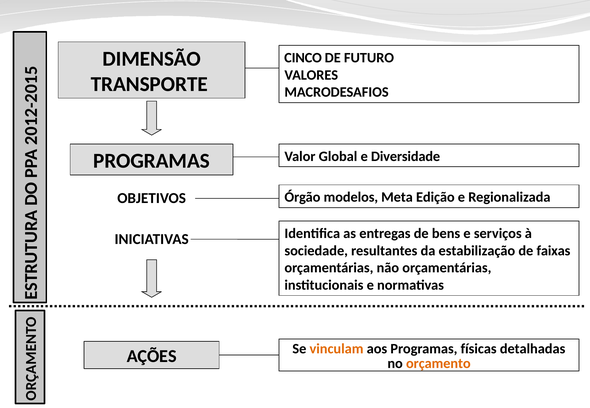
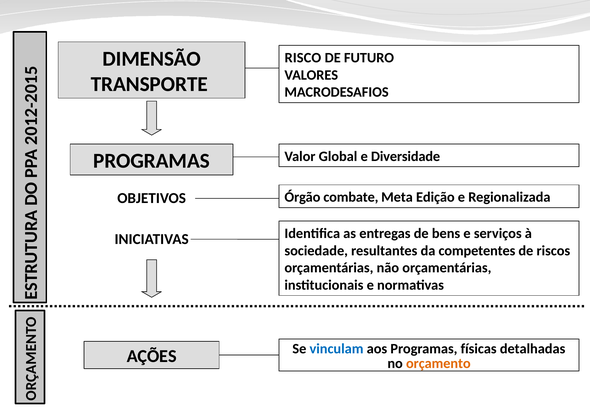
CINCO: CINCO -> RISCO
modelos: modelos -> combate
estabilização: estabilização -> competentes
faixas: faixas -> riscos
vinculam colour: orange -> blue
